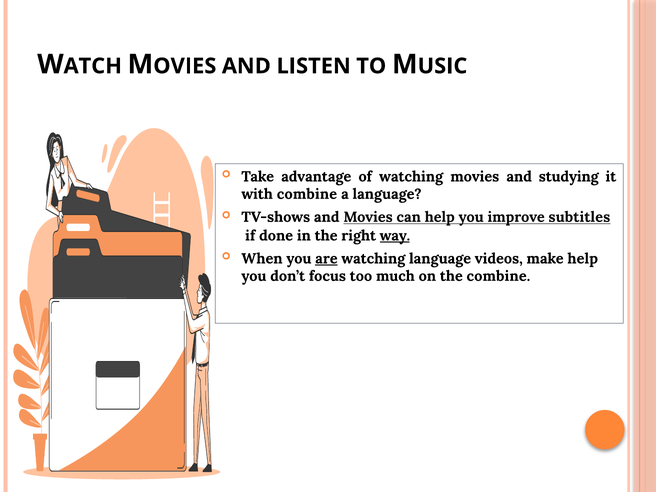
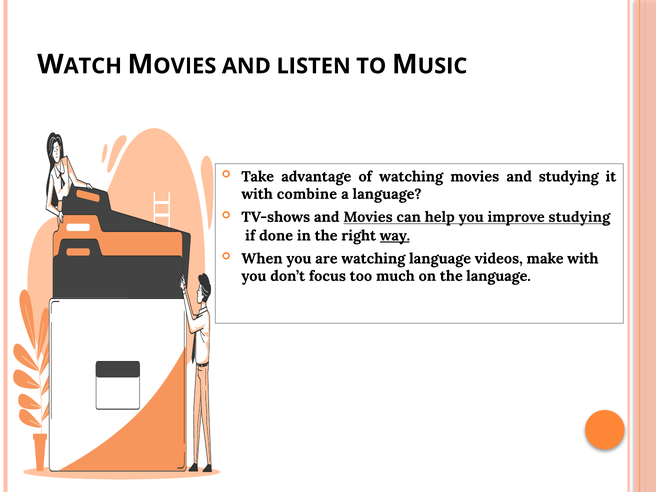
improve subtitles: subtitles -> studying
are underline: present -> none
make help: help -> with
the combine: combine -> language
